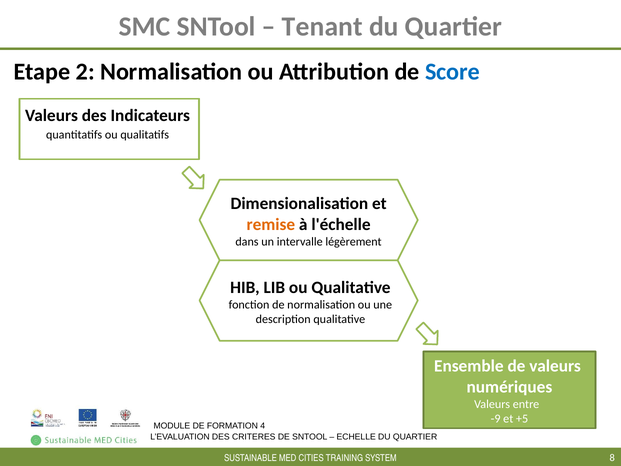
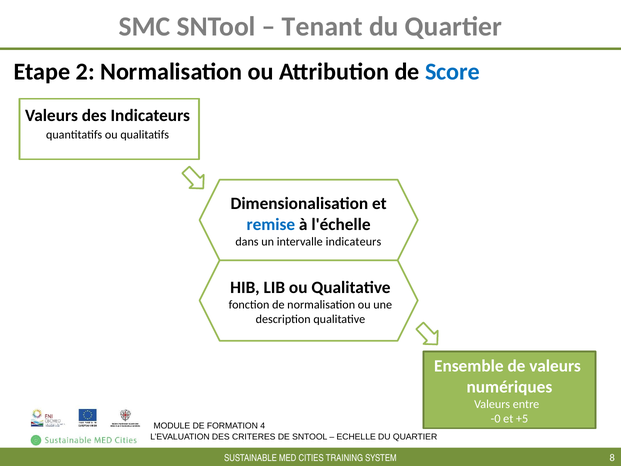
remise colour: orange -> blue
intervalle légèrement: légèrement -> indicateurs
-9: -9 -> -0
